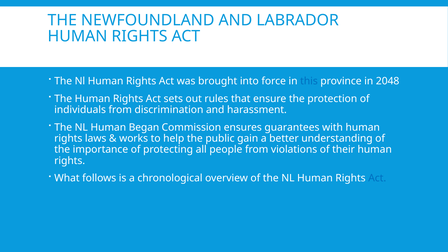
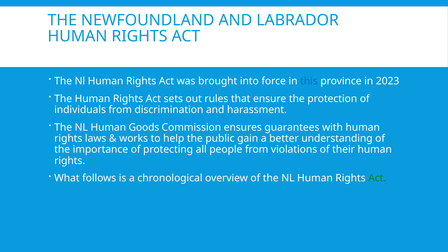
2048: 2048 -> 2023
Began: Began -> Goods
Act at (377, 178) colour: blue -> green
